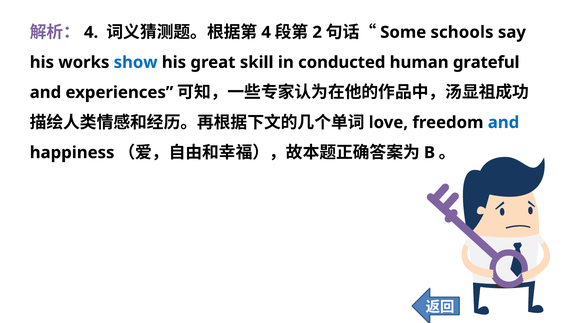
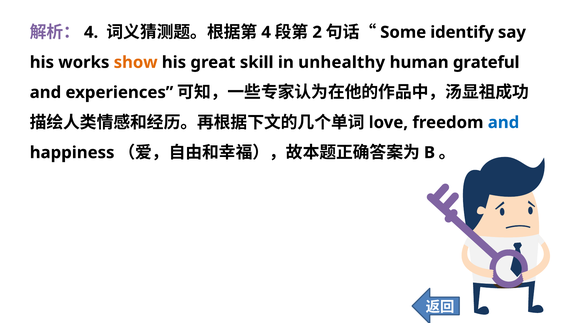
schools: schools -> identify
show colour: blue -> orange
conducted: conducted -> unhealthy
